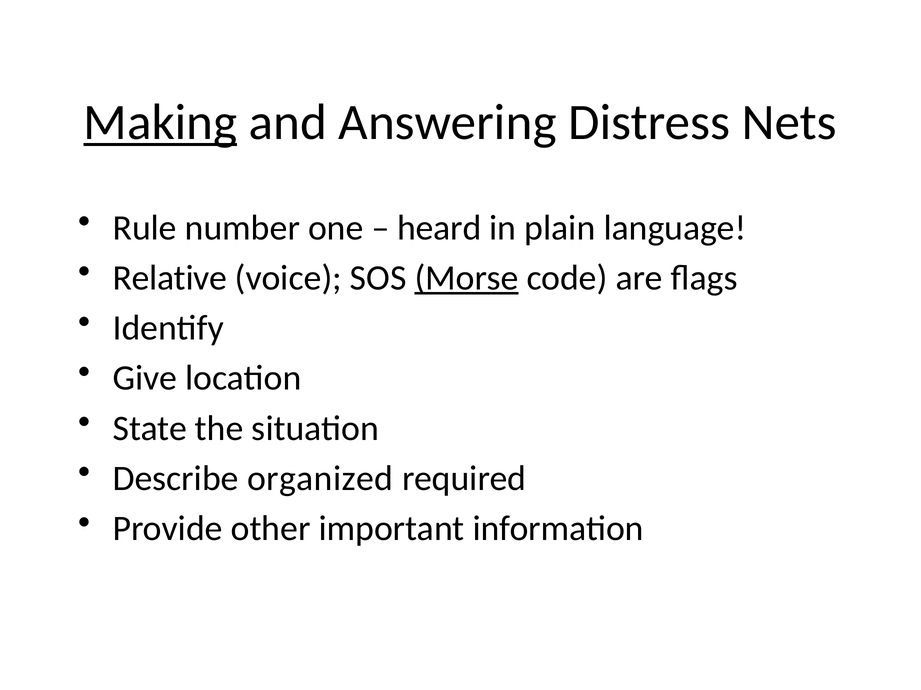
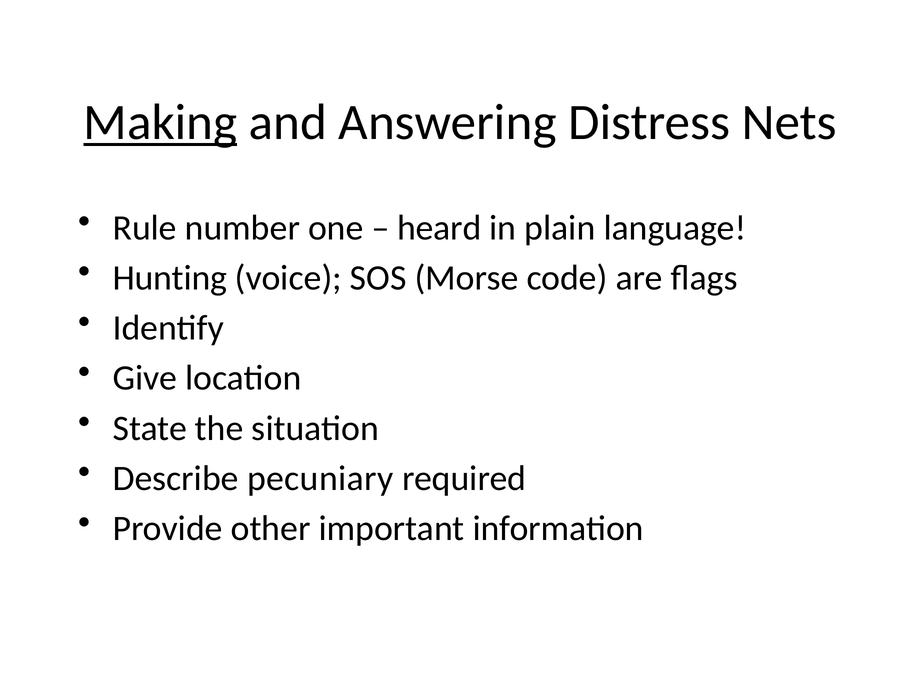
Relative: Relative -> Hunting
Morse underline: present -> none
organized: organized -> pecuniary
